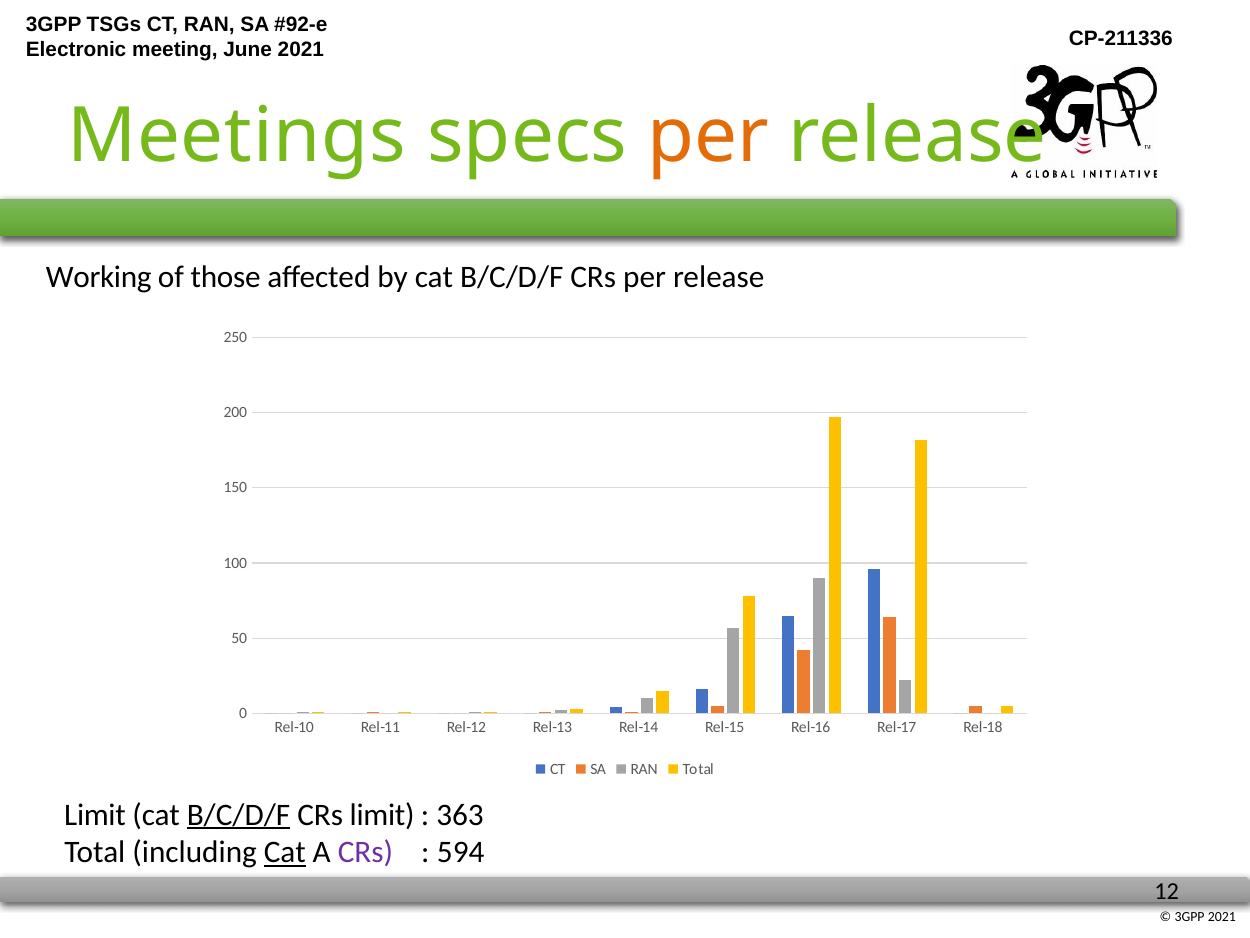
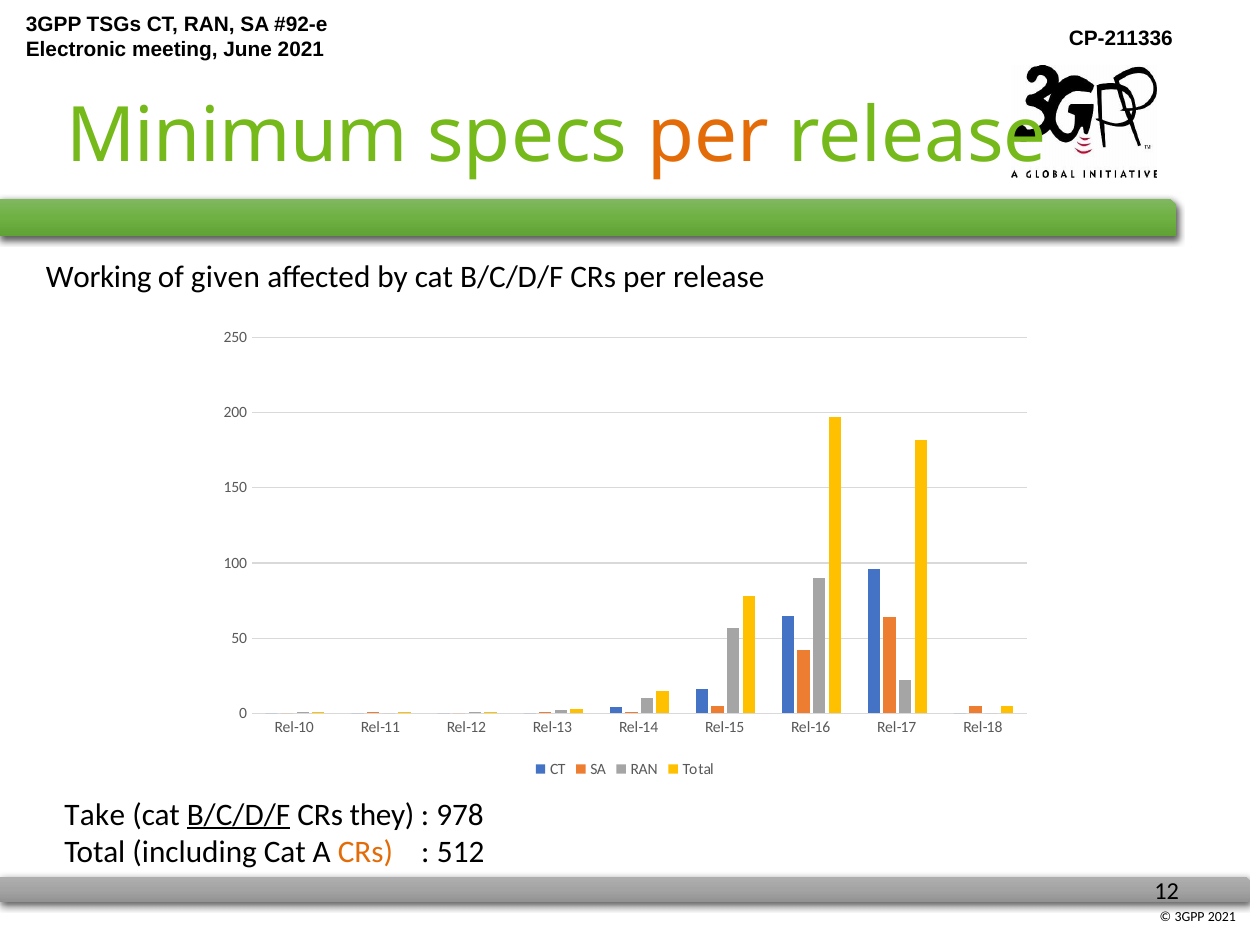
Meetings: Meetings -> Minimum
those: those -> given
Limit at (95, 814): Limit -> Take
CRs limit: limit -> they
363: 363 -> 978
Cat at (285, 852) underline: present -> none
CRs at (365, 852) colour: purple -> orange
594: 594 -> 512
